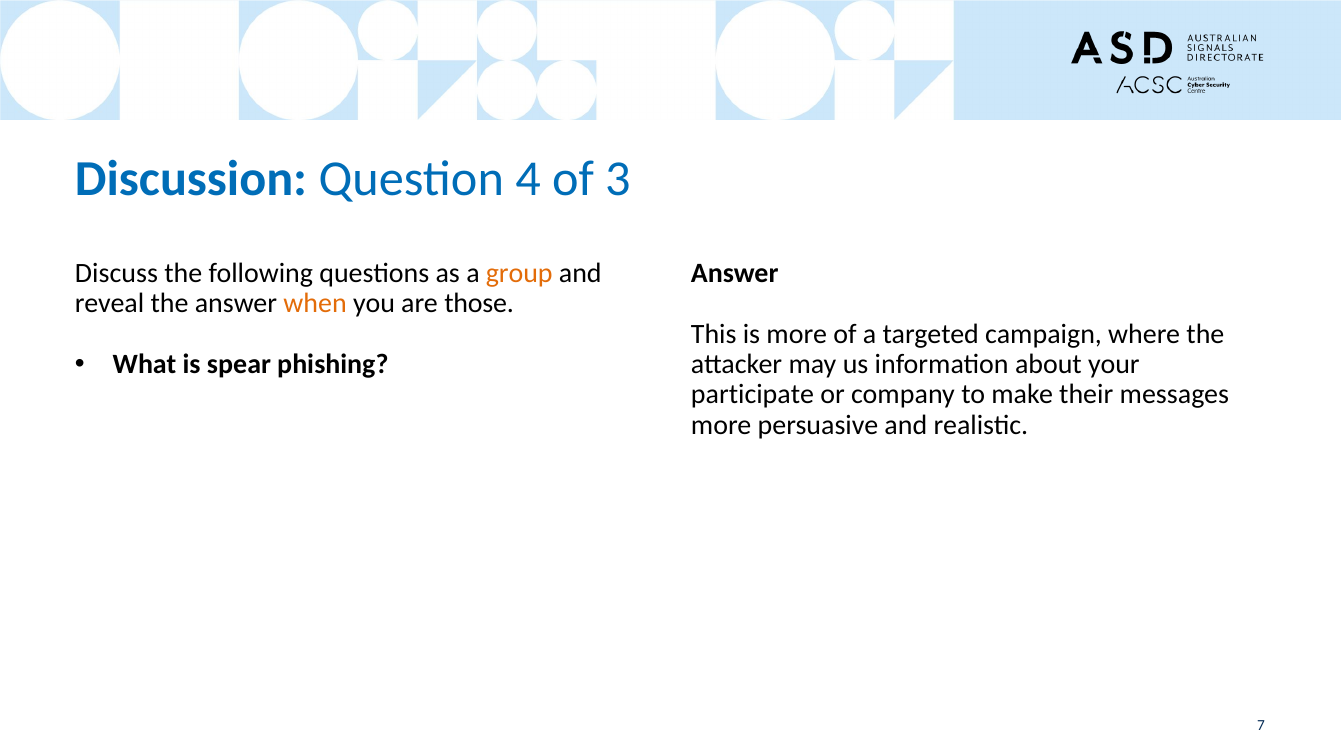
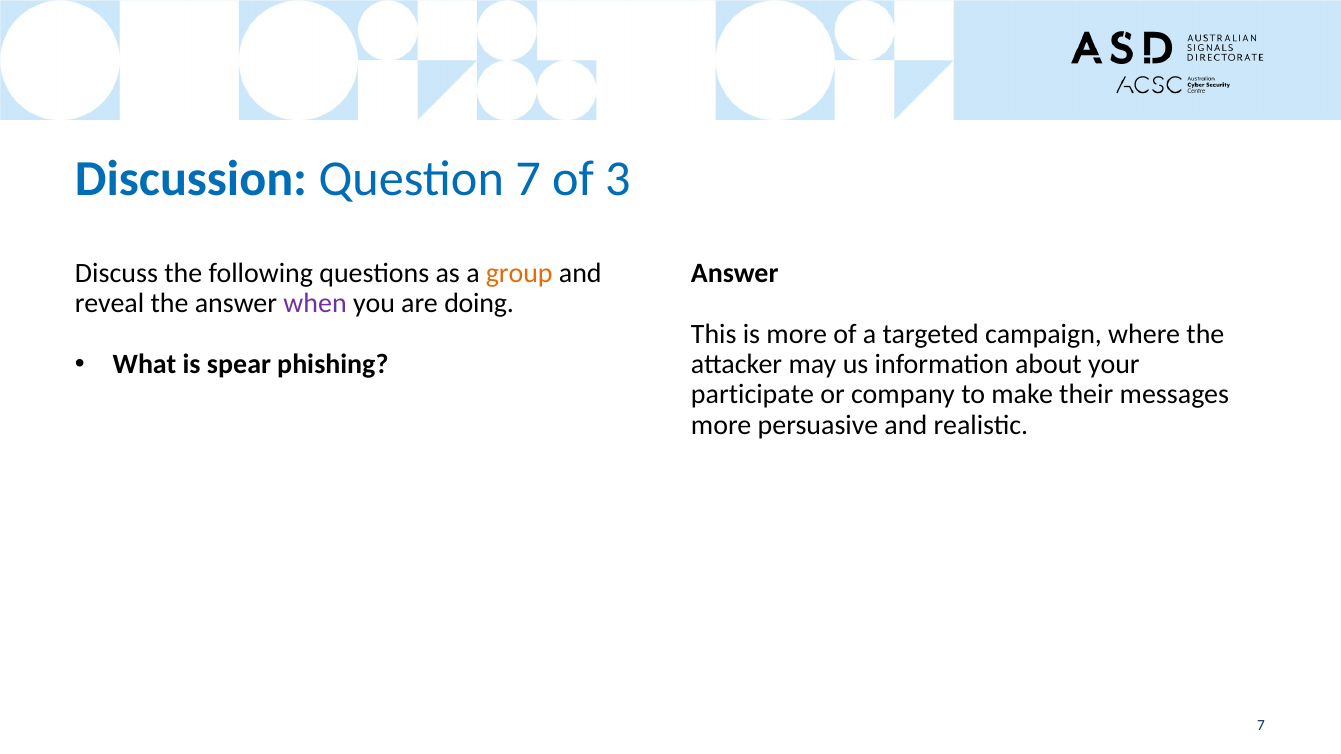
Question 4: 4 -> 7
when colour: orange -> purple
those: those -> doing
